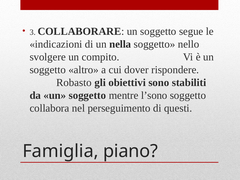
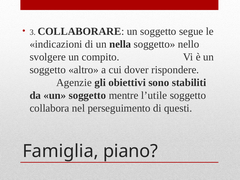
Robasto: Robasto -> Agenzie
l’sono: l’sono -> l’utile
